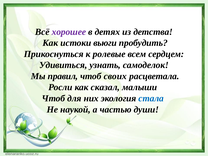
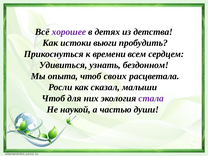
ролевые: ролевые -> времени
самоделок: самоделок -> бездонном
правил: правил -> опыта
стала colour: blue -> purple
